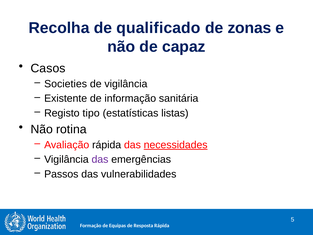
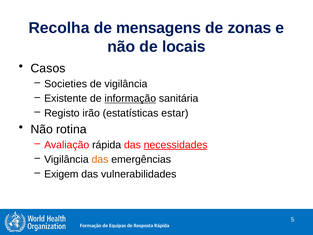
qualificado: qualificado -> mensagens
capaz: capaz -> locais
informação underline: none -> present
tipo: tipo -> irão
listas: listas -> estar
das at (100, 159) colour: purple -> orange
Passos: Passos -> Exigem
